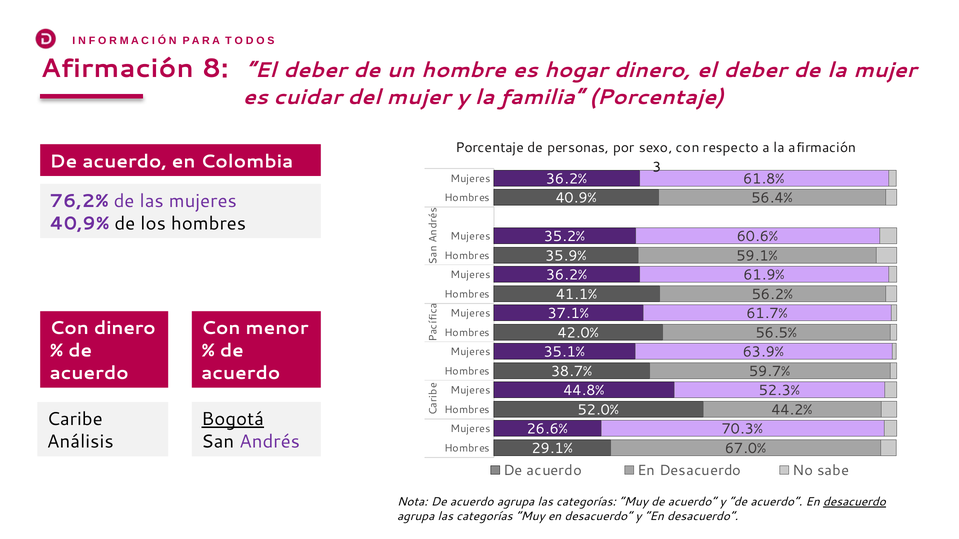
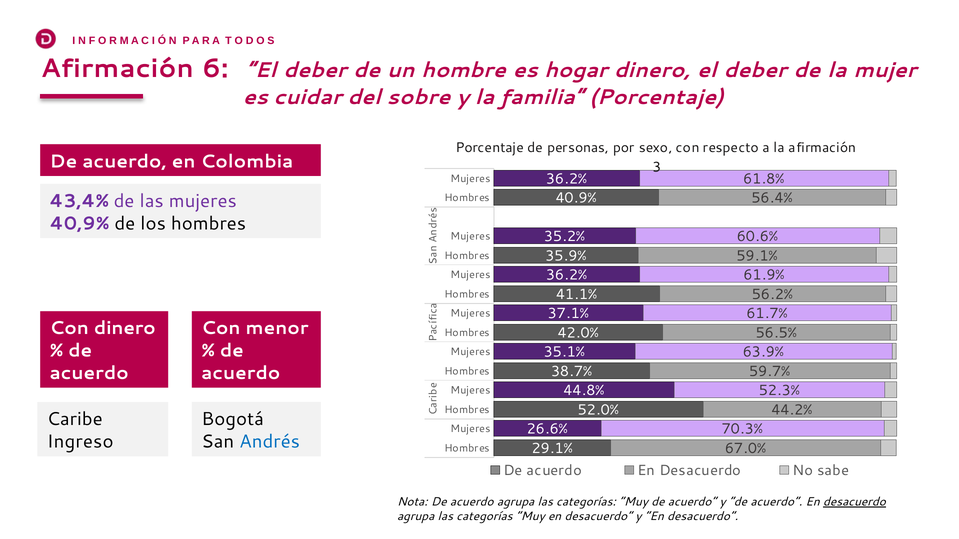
8: 8 -> 6
del mujer: mujer -> sobre
76,2%: 76,2% -> 43,4%
Bogotá underline: present -> none
Análisis: Análisis -> Ingreso
Andrés colour: purple -> blue
